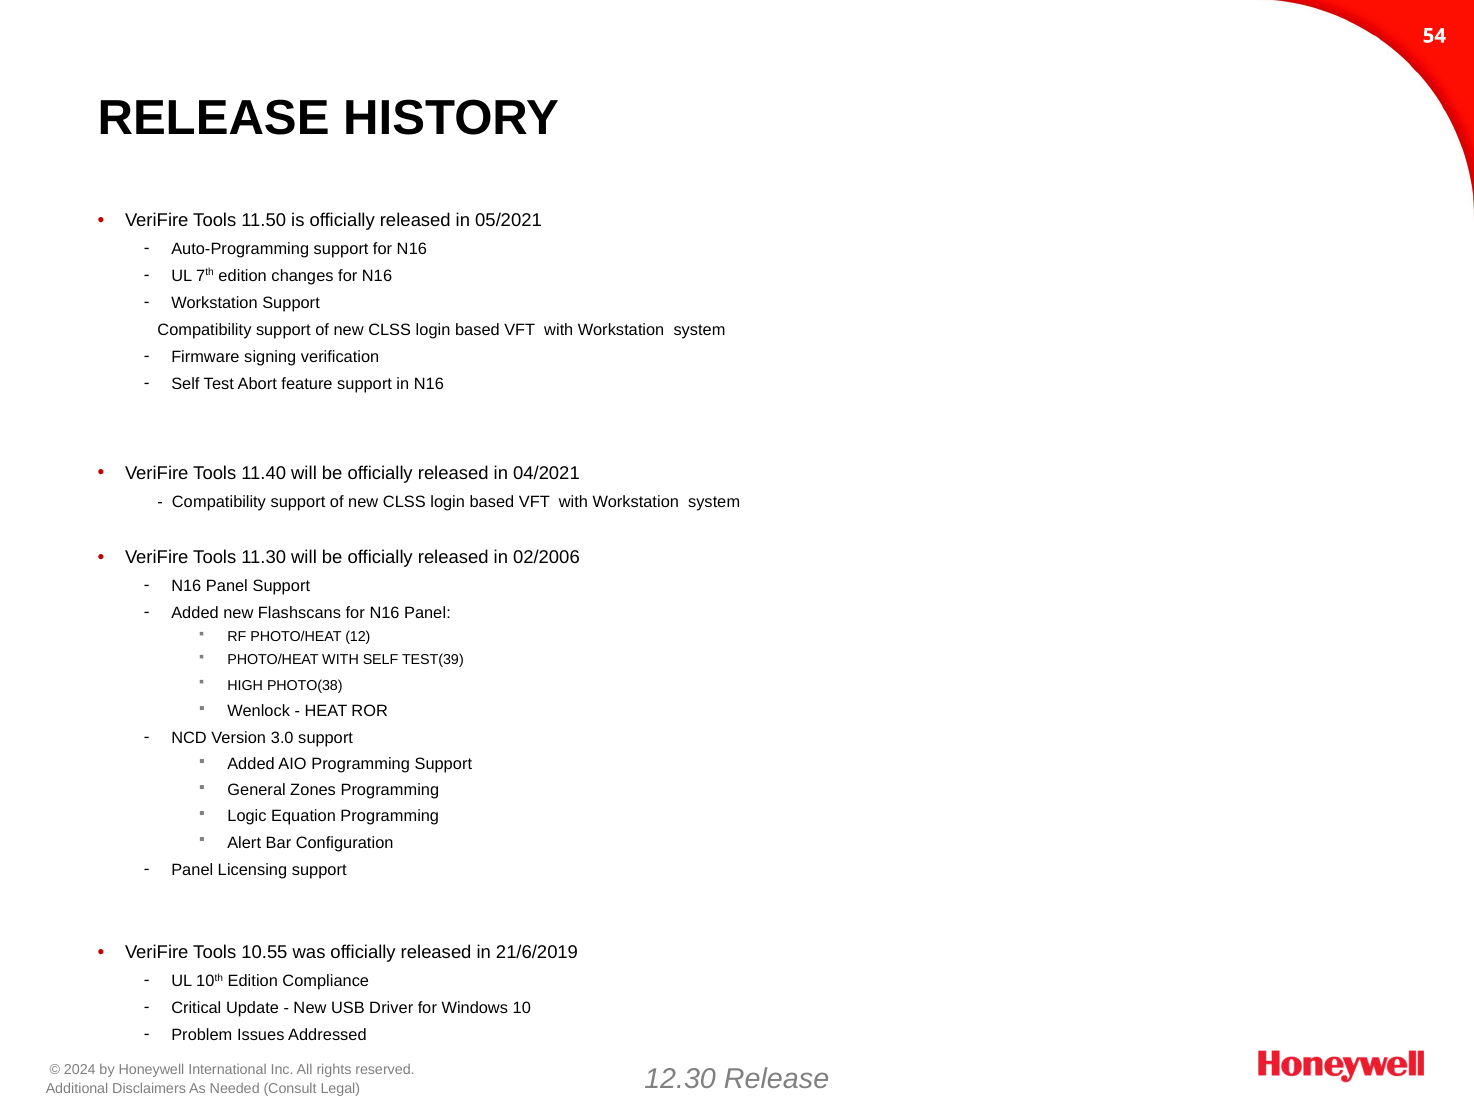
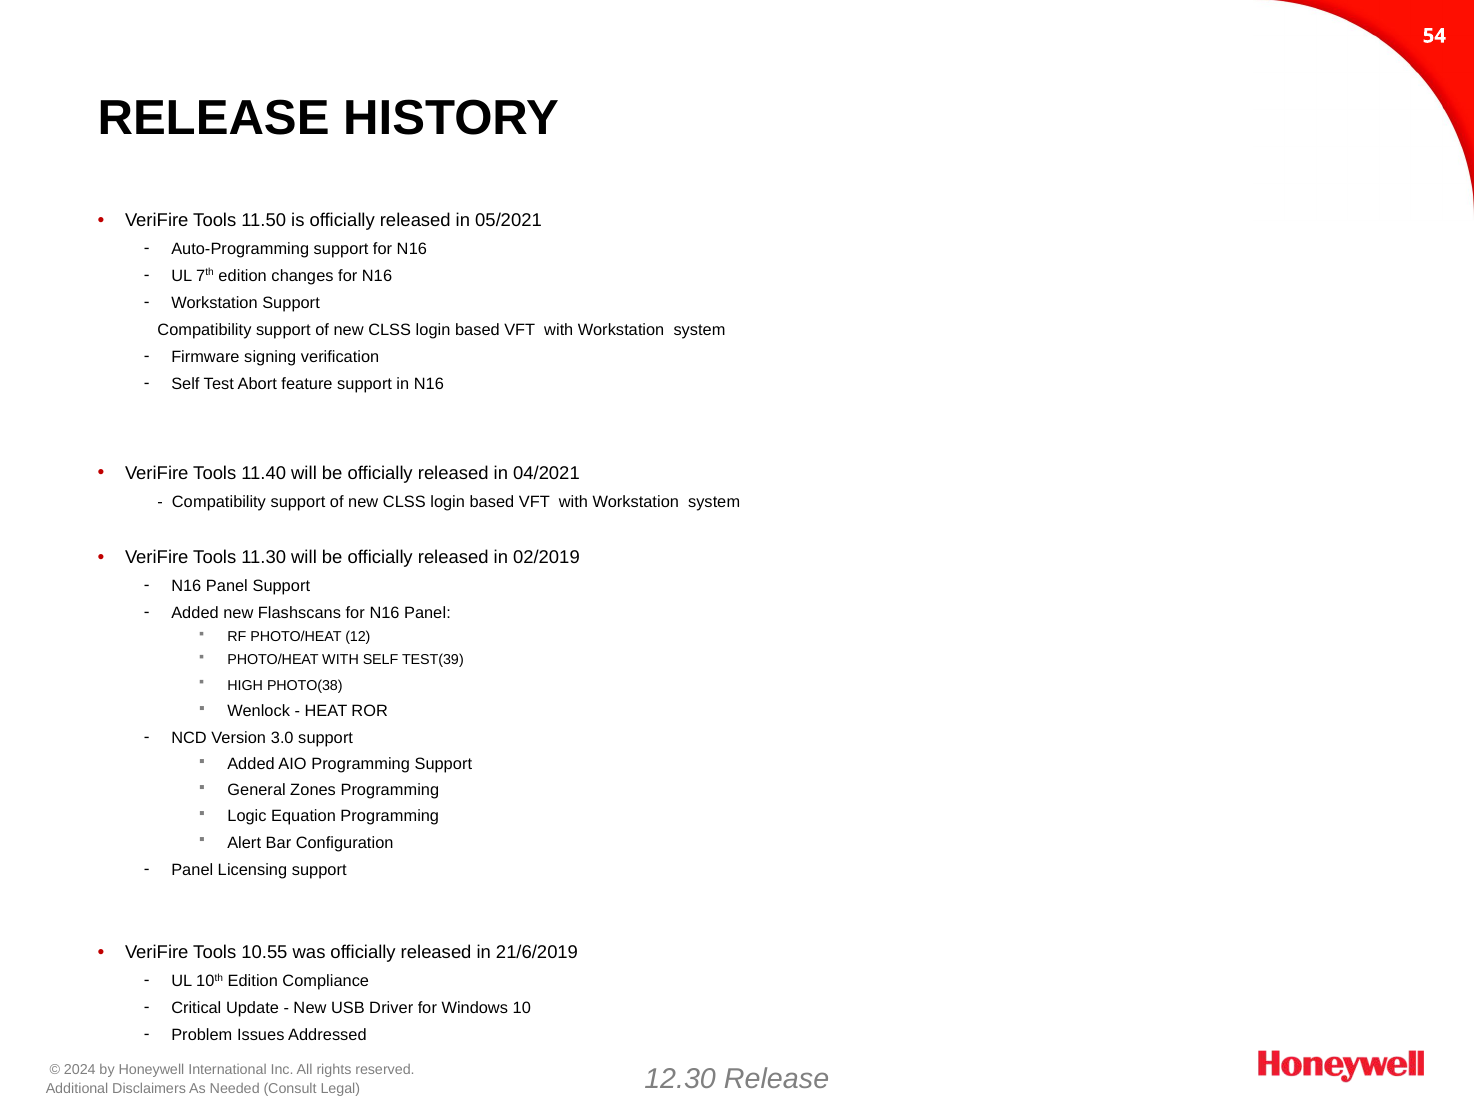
02/2006: 02/2006 -> 02/2019
